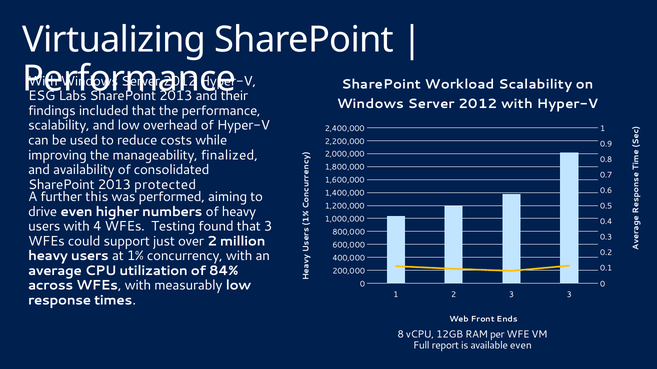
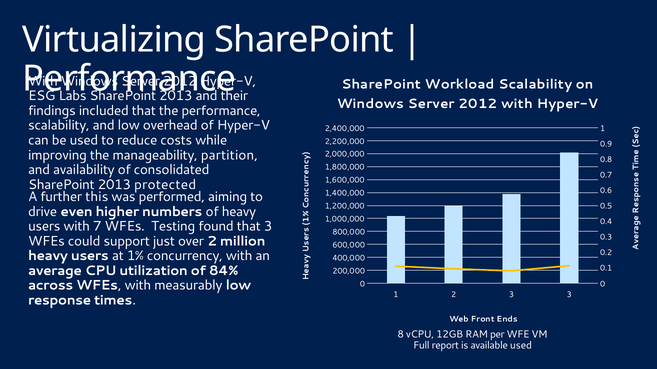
finalized: finalized -> partition
4: 4 -> 7
available even: even -> used
